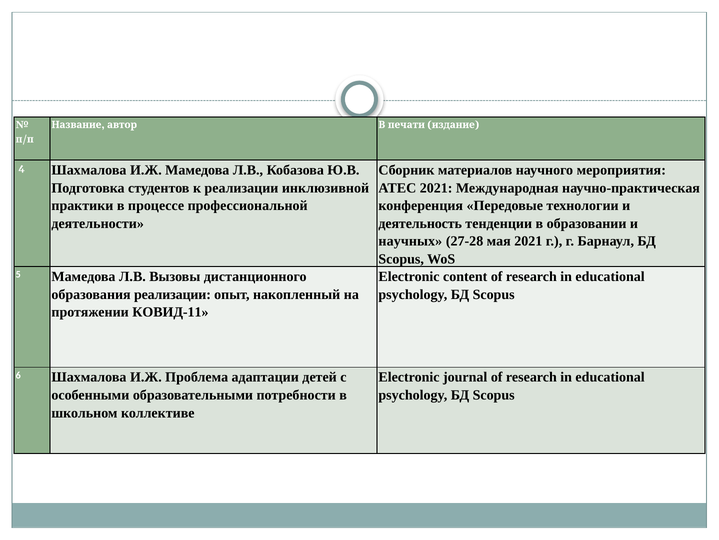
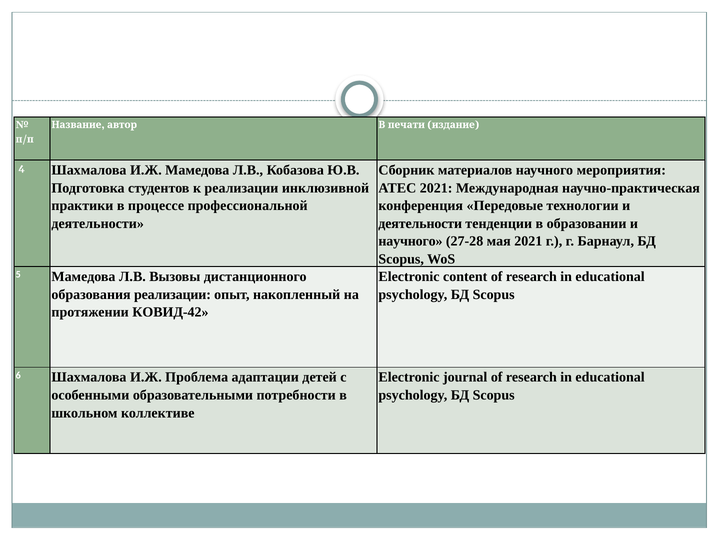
деятельность at (420, 223): деятельность -> деятельности
научных at (410, 241): научных -> научного
КОВИД-11: КОВИД-11 -> КОВИД-42
